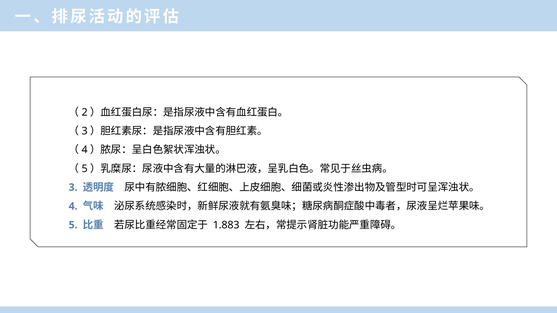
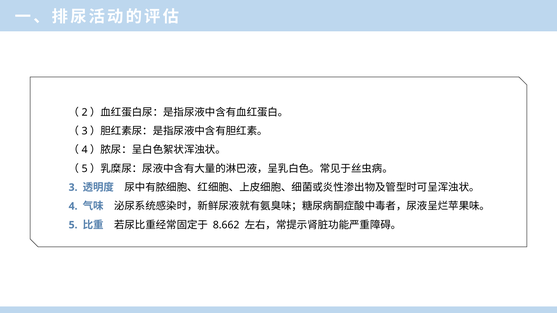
1.883: 1.883 -> 8.662
